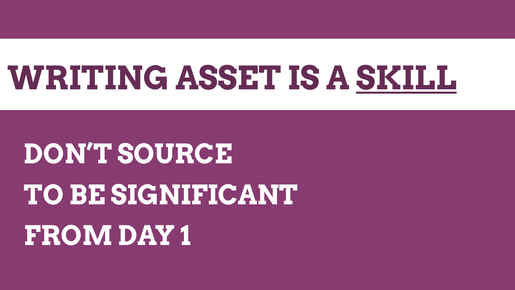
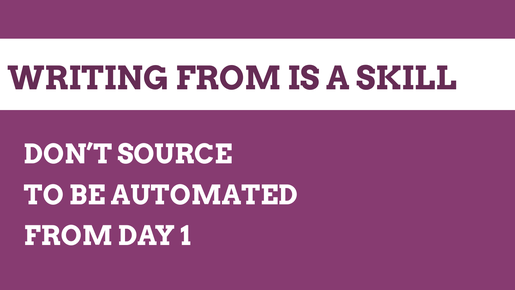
WRITING ASSET: ASSET -> FROM
SKILL underline: present -> none
SIGNIFICANT: SIGNIFICANT -> AUTOMATED
